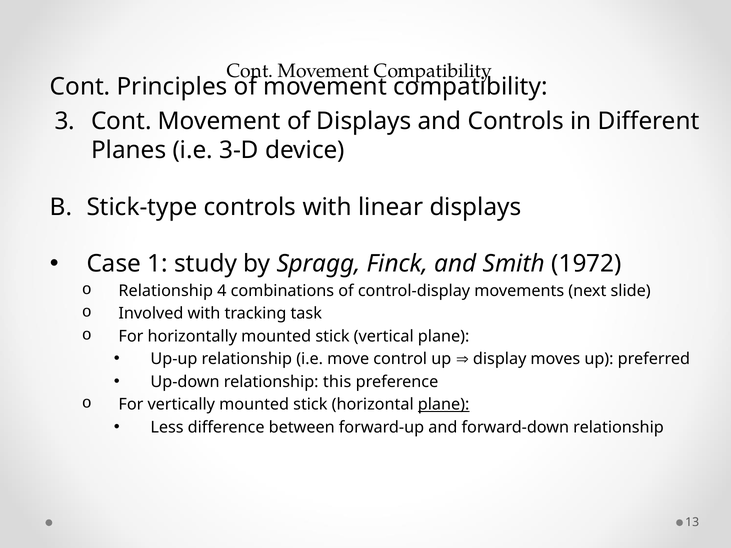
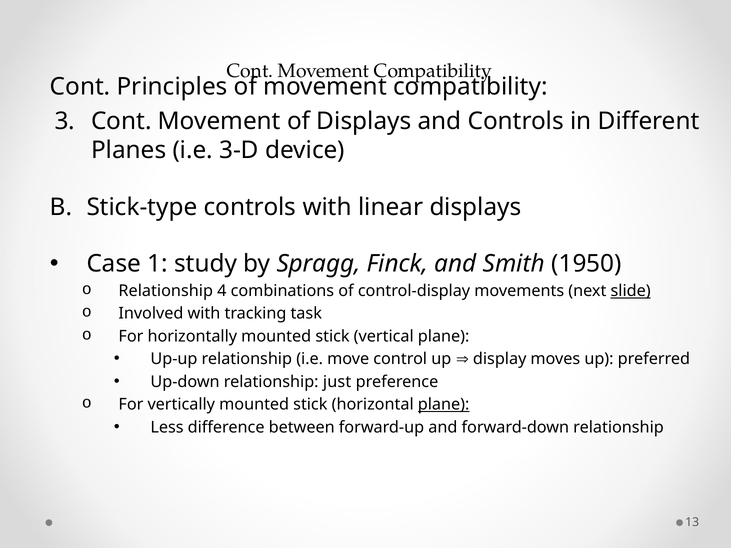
1972: 1972 -> 1950
slide underline: none -> present
this: this -> just
